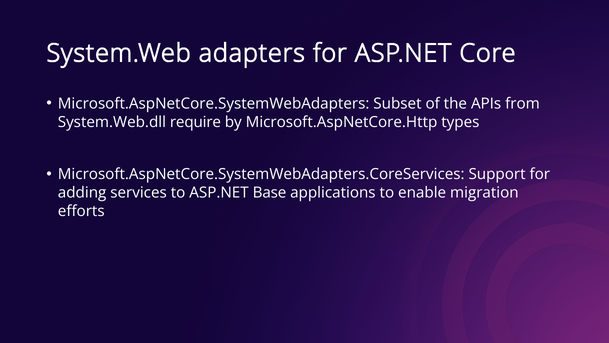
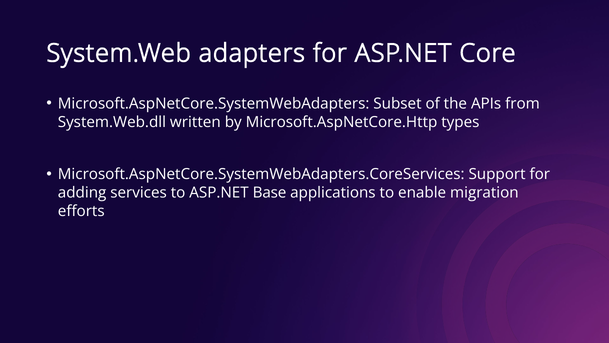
require: require -> written
